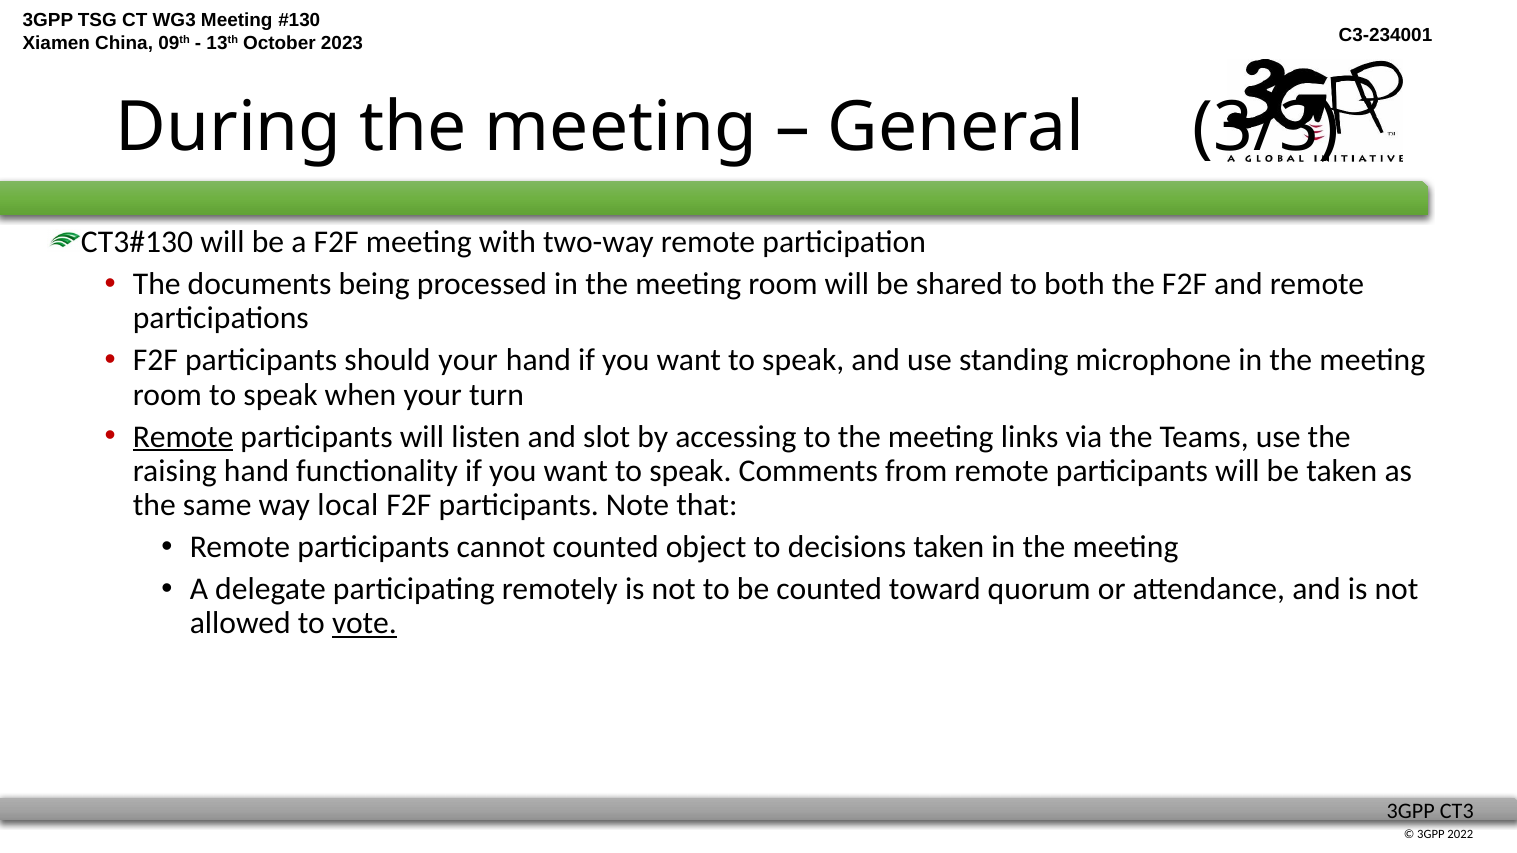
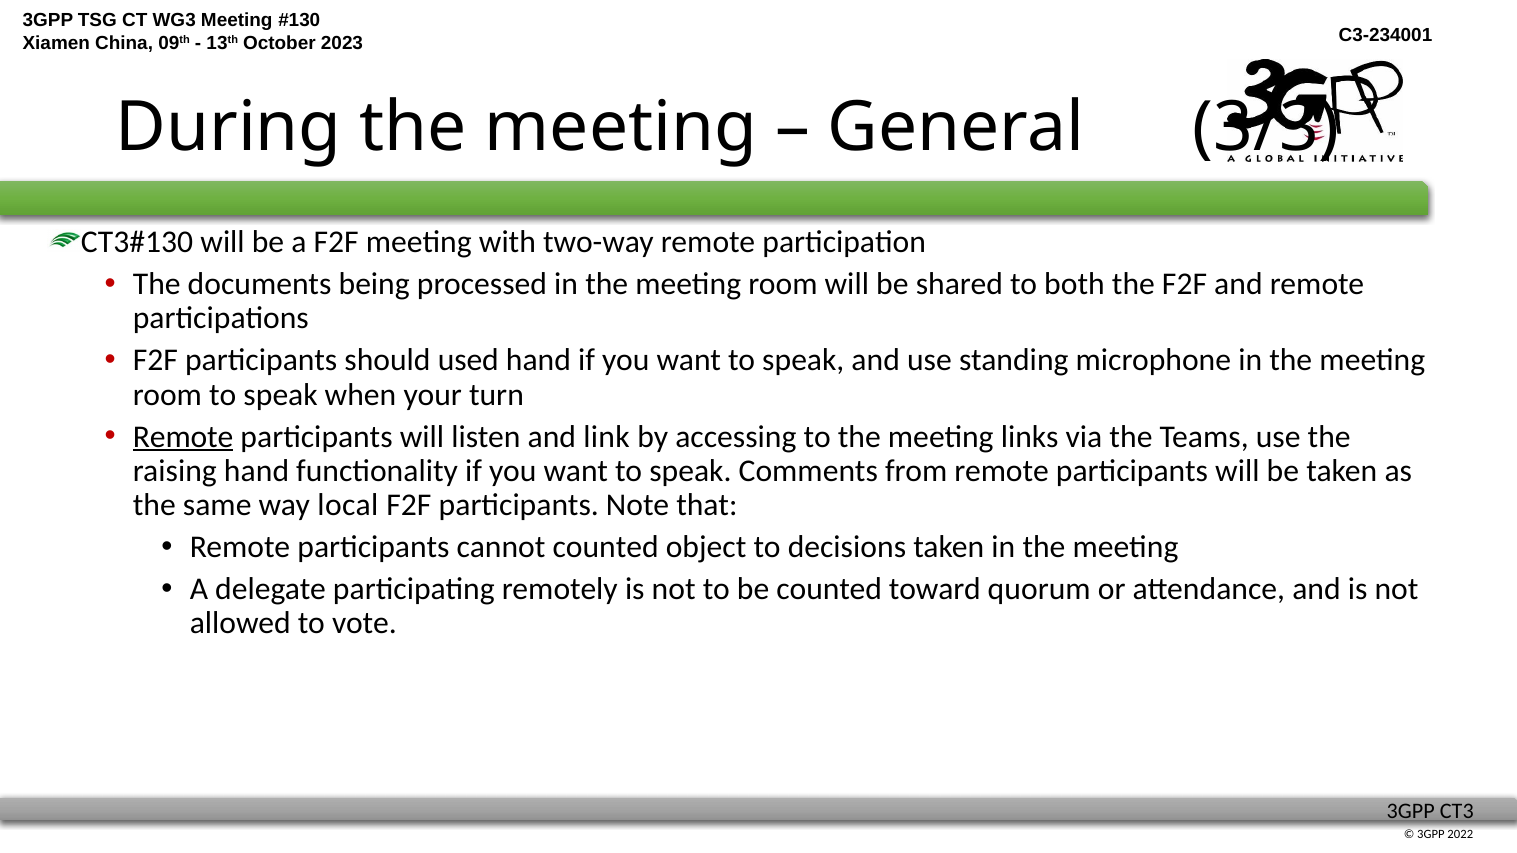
should your: your -> used
slot: slot -> link
vote underline: present -> none
